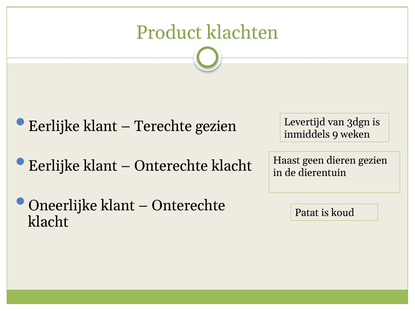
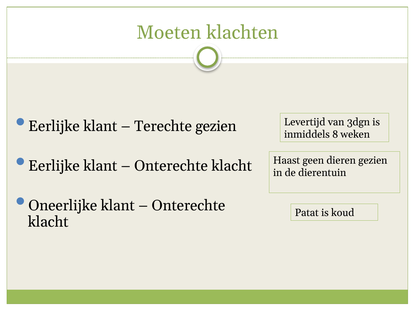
Product: Product -> Moeten
9: 9 -> 8
